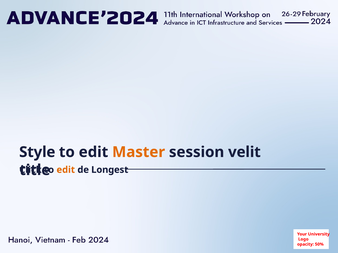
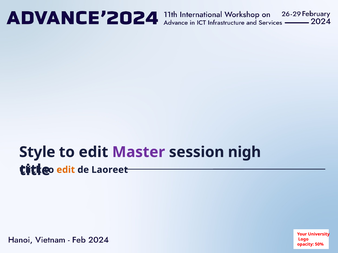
Master colour: orange -> purple
velit: velit -> nigh
Longest: Longest -> Laoreet
